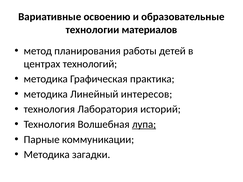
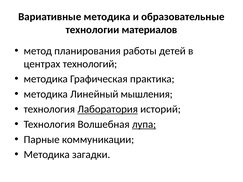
Вариативные освоению: освоению -> методика
интересов: интересов -> мышления
Лаборатория underline: none -> present
